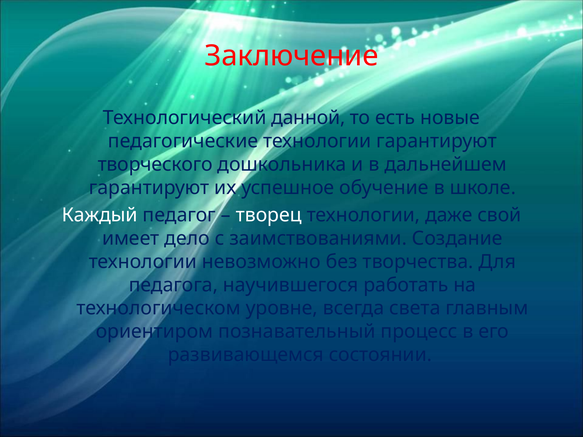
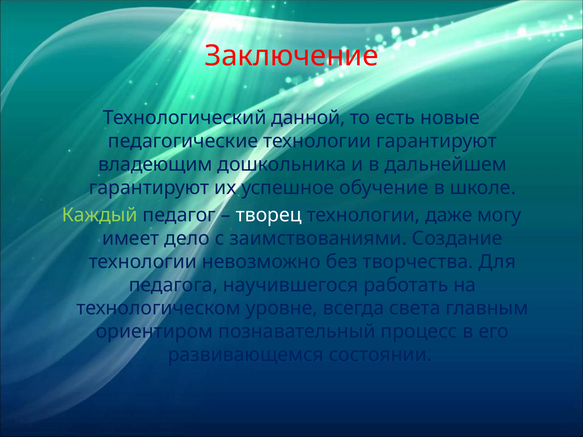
творческого: творческого -> владеющим
Каждый colour: white -> light green
свой: свой -> могу
